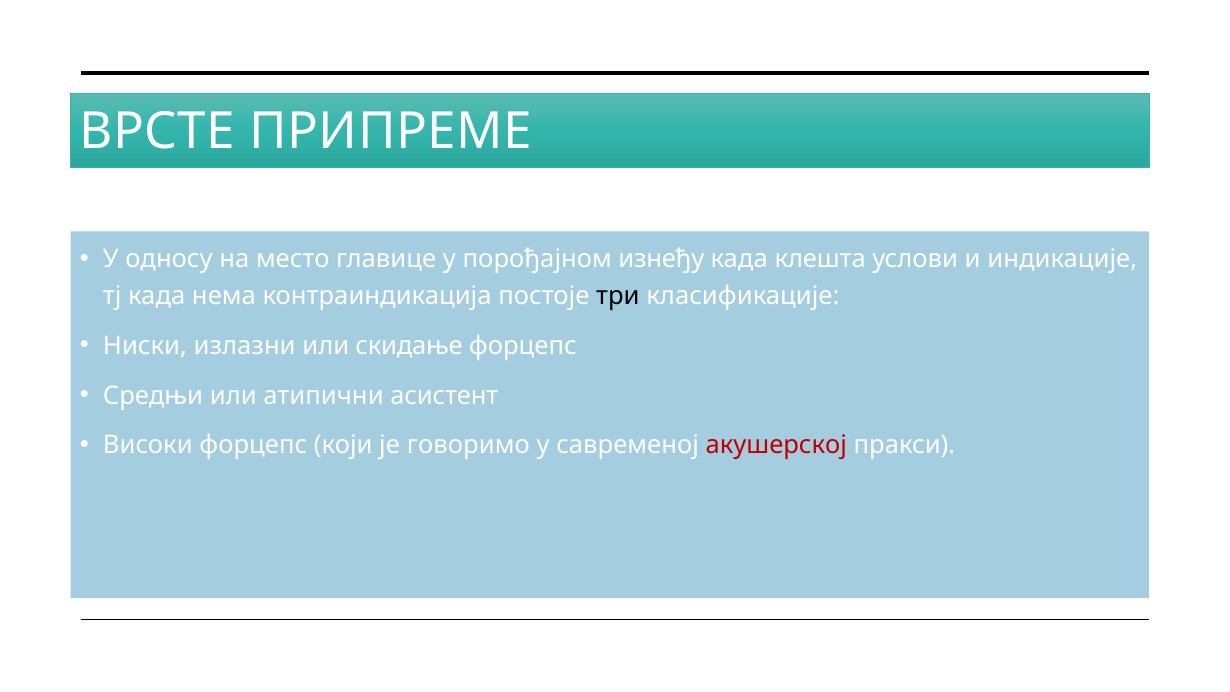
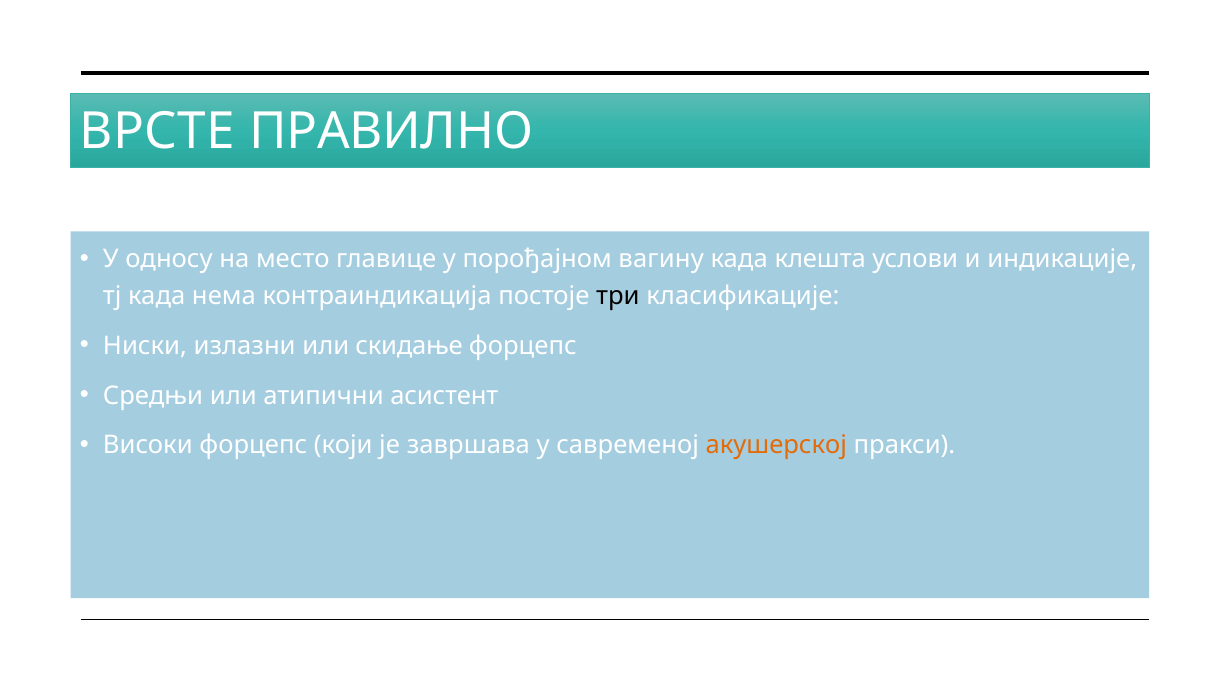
ПРИПРЕМЕ: ПРИПРЕМЕ -> ПРАВИЛНО
изнеђу: изнеђу -> вагину
говоримо: говоримо -> завршава
акушерској colour: red -> orange
